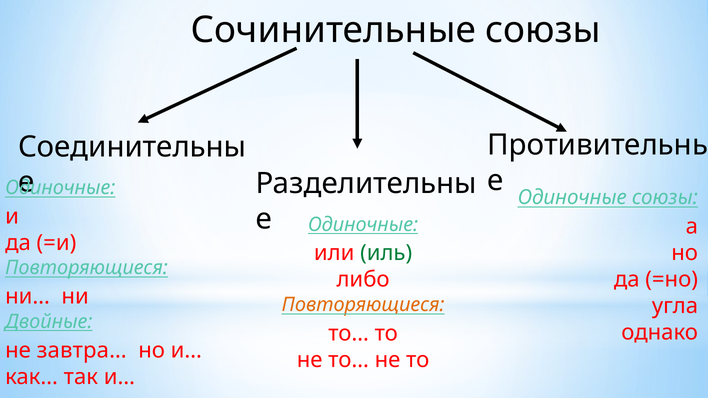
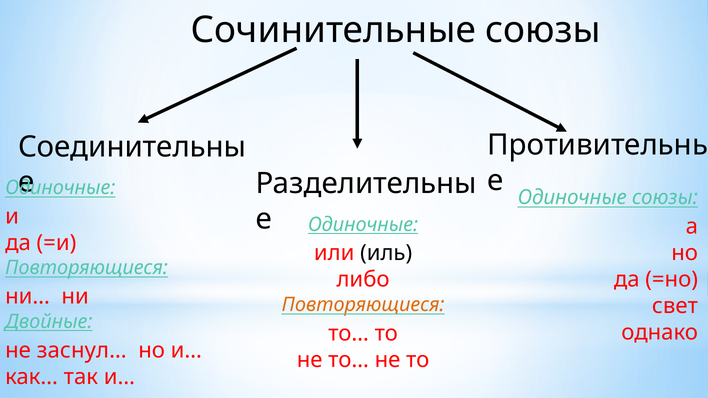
иль colour: green -> black
угла: угла -> свет
завтра…: завтра… -> заснул…
